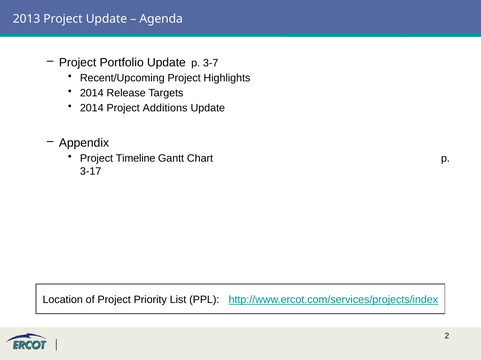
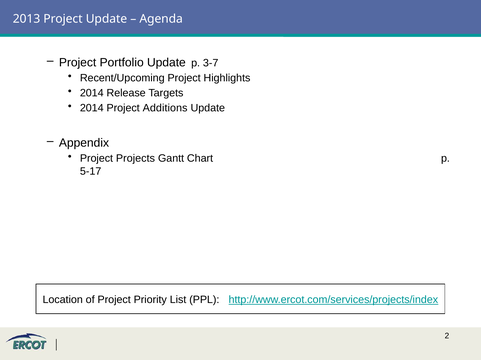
Timeline: Timeline -> Projects
3-17: 3-17 -> 5-17
